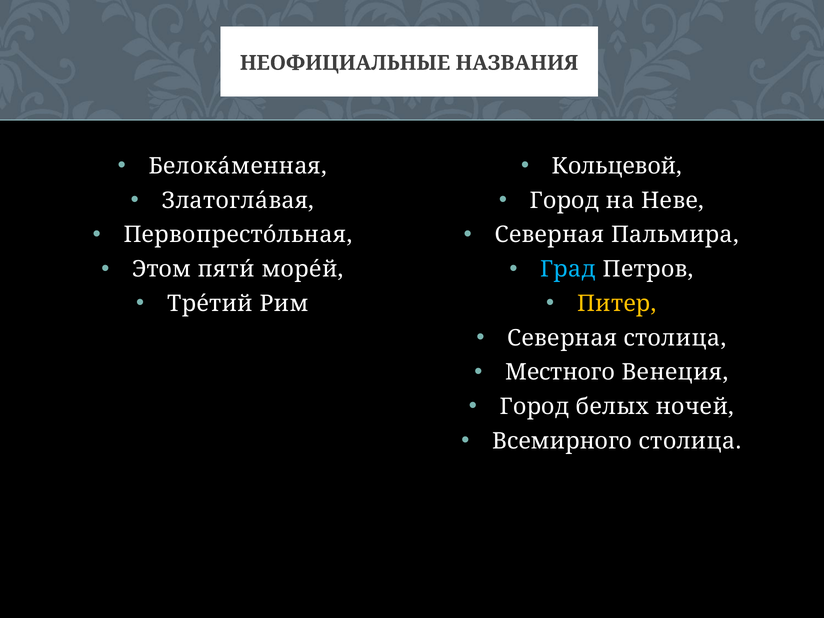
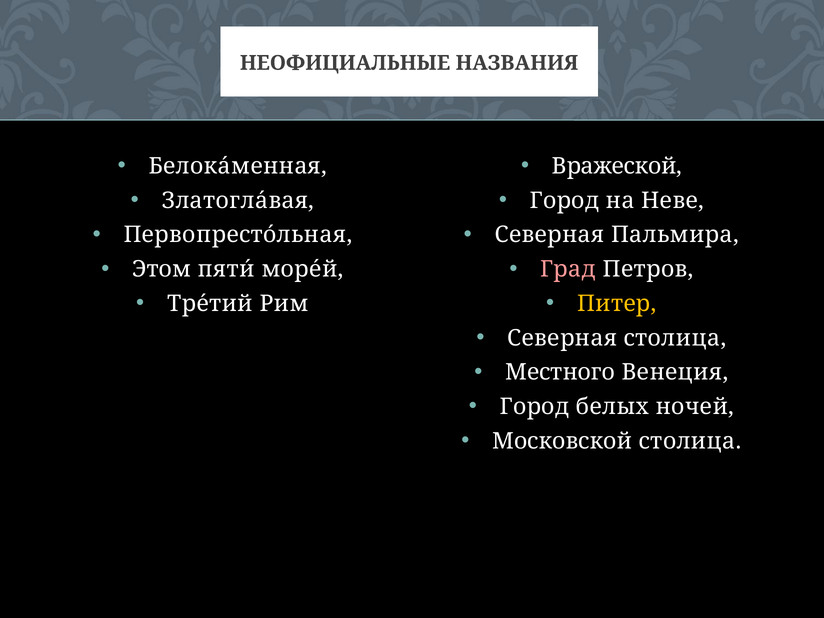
Кольцевой: Кольцевой -> Вражеской
Град colour: light blue -> pink
Всемирного: Всемирного -> Московской
